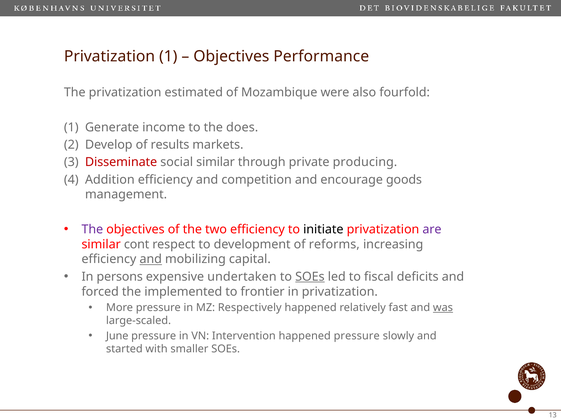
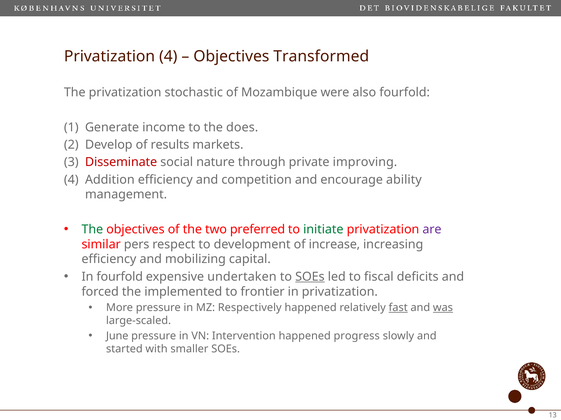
Privatization 1: 1 -> 4
Performance: Performance -> Transformed
estimated: estimated -> stochastic
social similar: similar -> nature
producing: producing -> improving
goods: goods -> ability
The at (92, 230) colour: purple -> green
two efficiency: efficiency -> preferred
initiate colour: black -> green
cont: cont -> pers
reforms: reforms -> increase
and at (151, 260) underline: present -> none
In persons: persons -> fourfold
fast underline: none -> present
happened pressure: pressure -> progress
